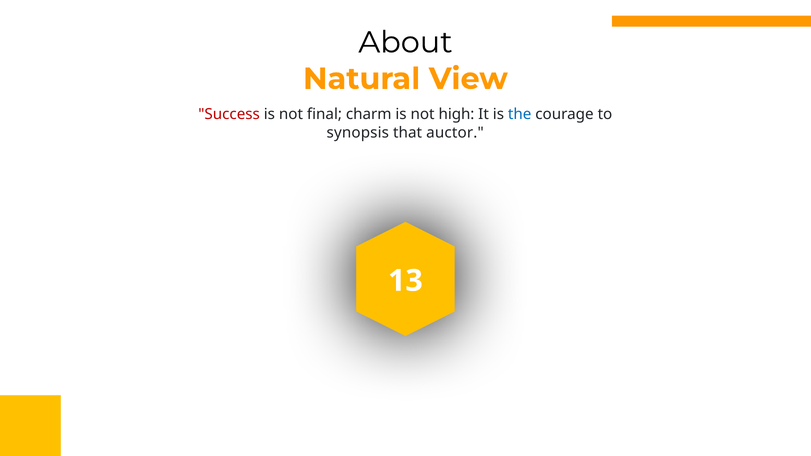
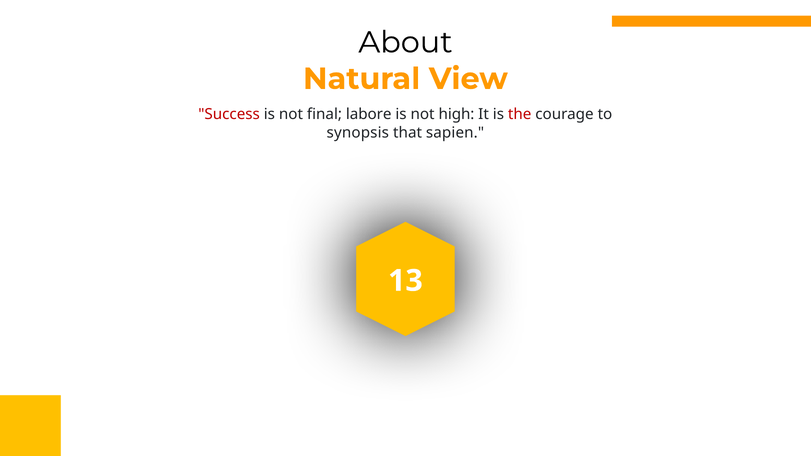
charm: charm -> labore
the colour: blue -> red
auctor: auctor -> sapien
